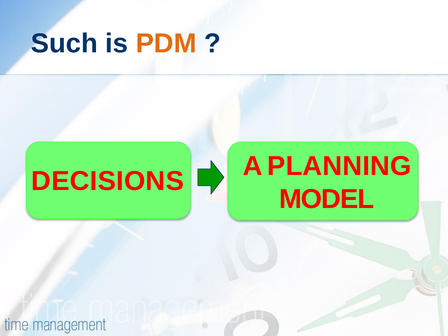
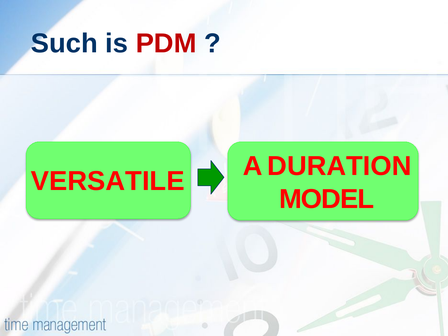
PDM colour: orange -> red
PLANNING: PLANNING -> DURATION
DECISIONS: DECISIONS -> VERSATILE
